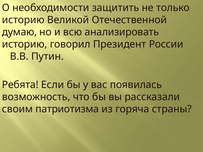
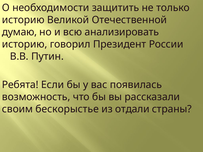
патриотизма: патриотизма -> бескорыстье
горяча: горяча -> отдали
